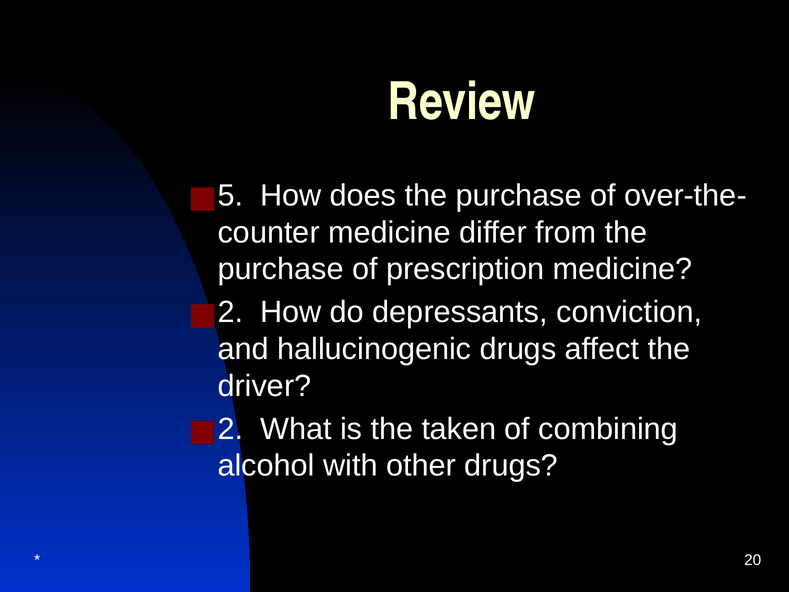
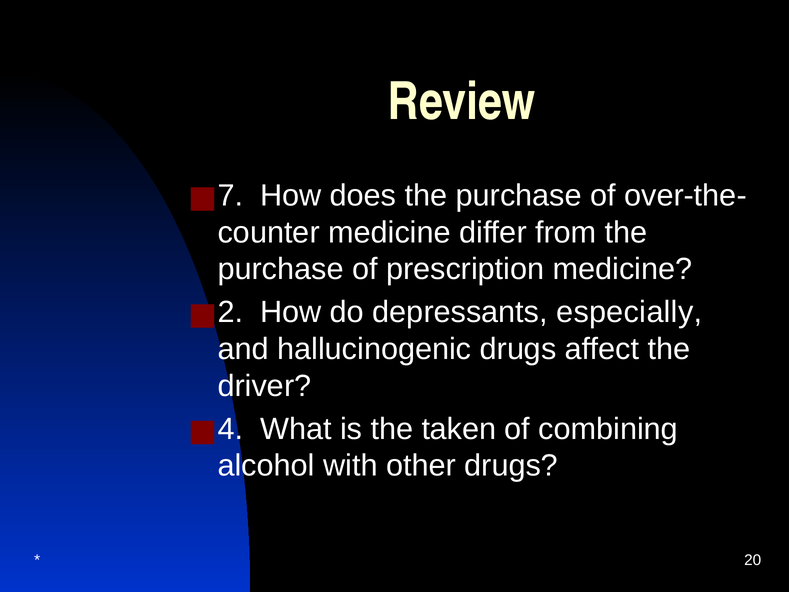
5: 5 -> 7
conviction: conviction -> especially
2 at (230, 429): 2 -> 4
